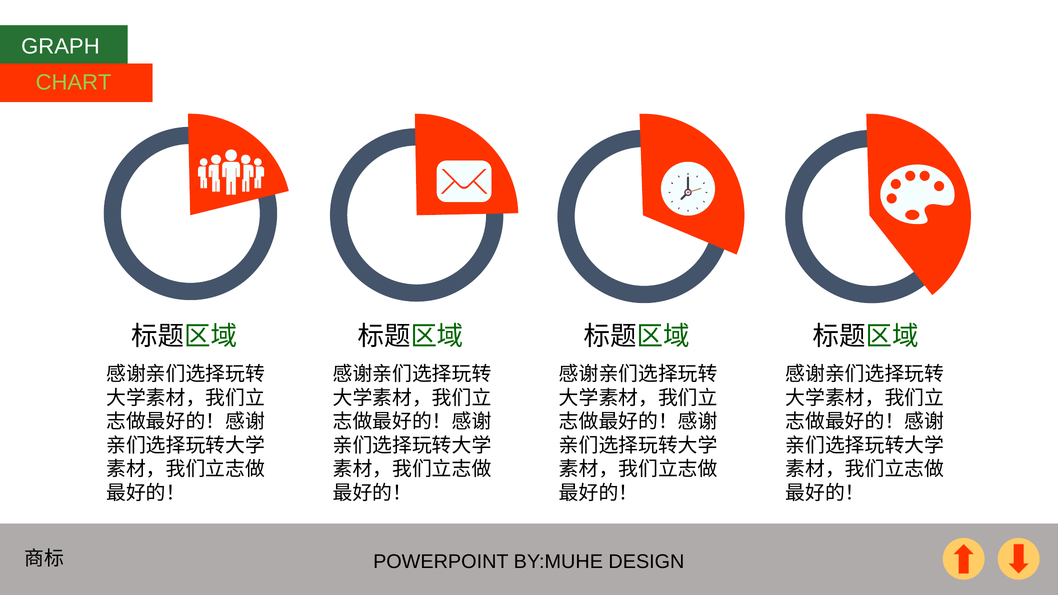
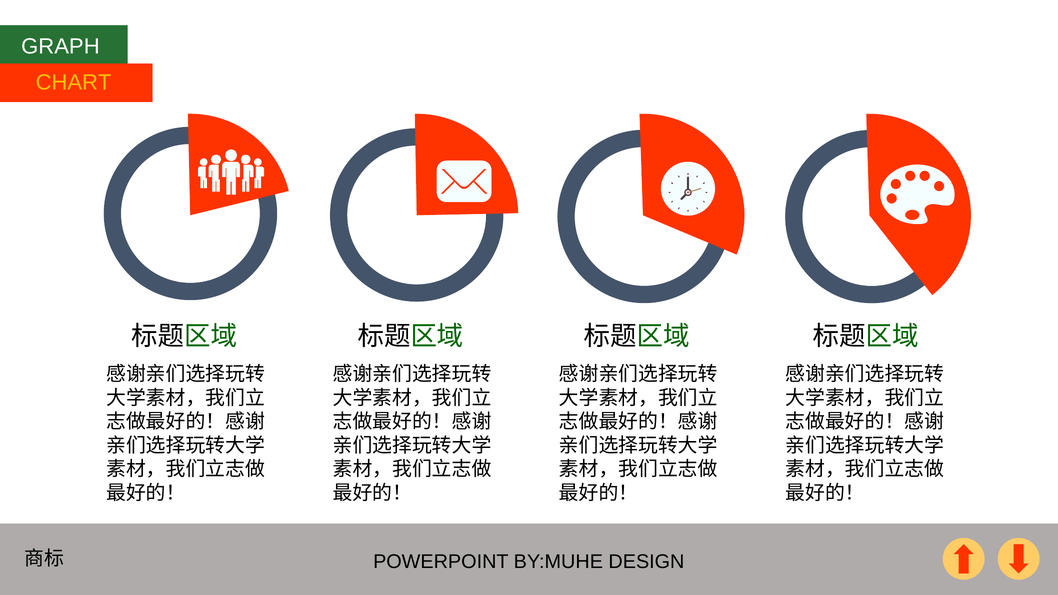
CHART colour: light green -> yellow
